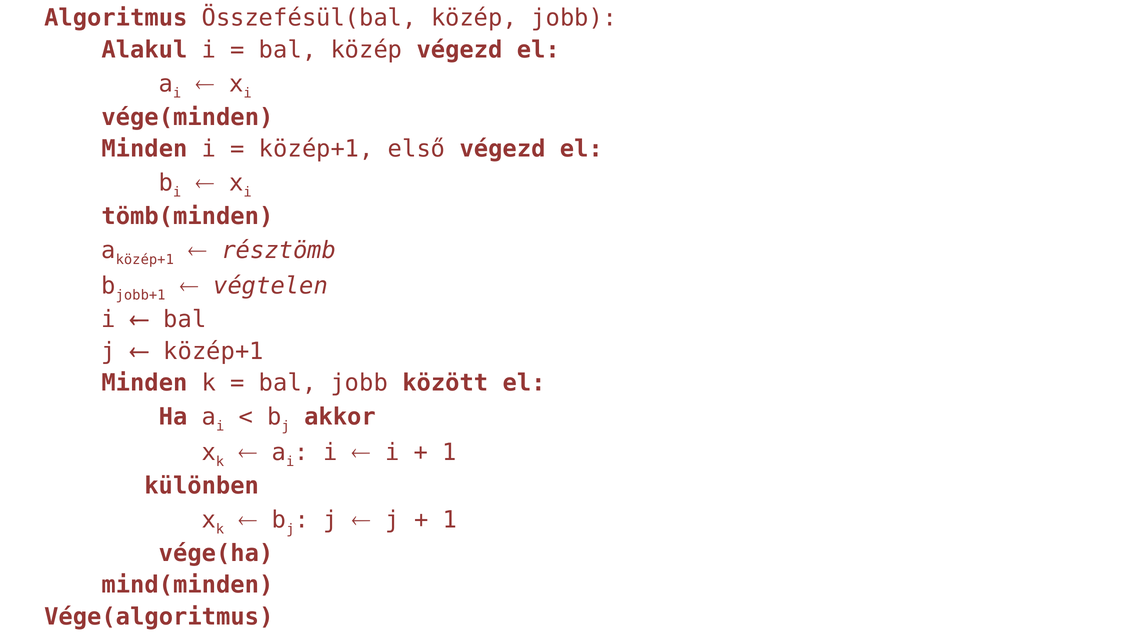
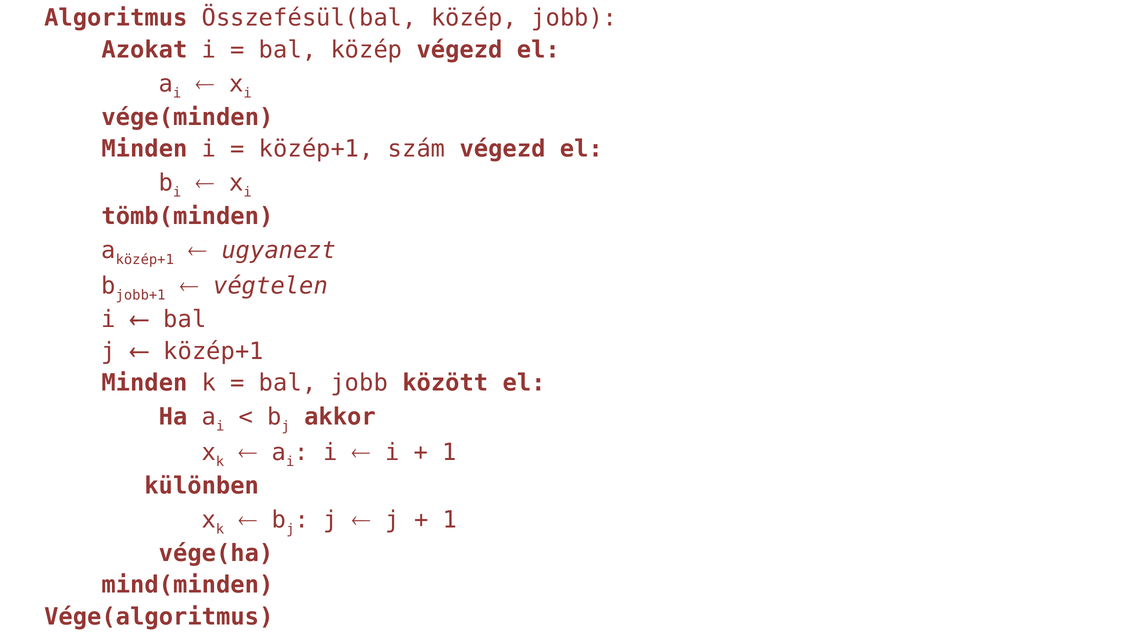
Alakul: Alakul -> Azokat
első: első -> szám
résztömb: résztömb -> ugyanezt
